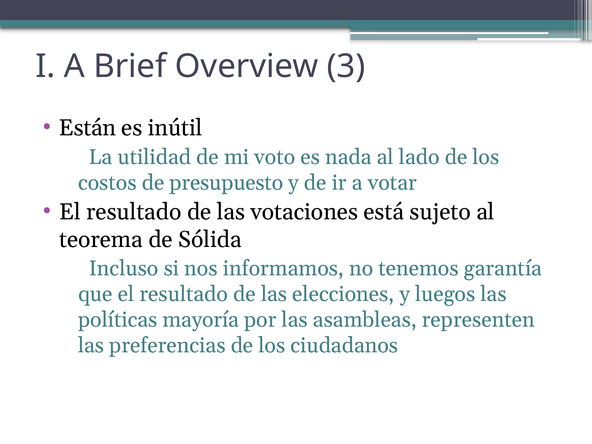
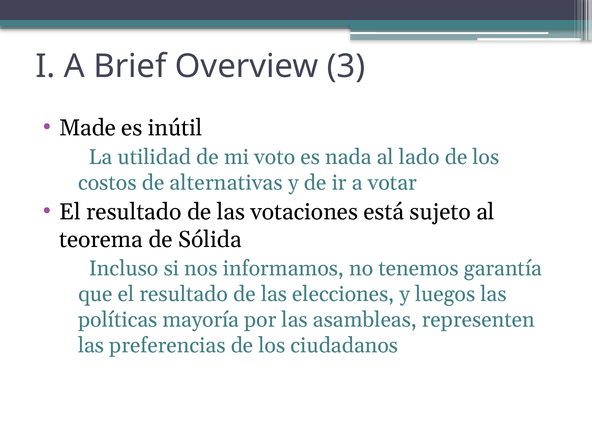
Están: Están -> Made
presupuesto: presupuesto -> alternativas
